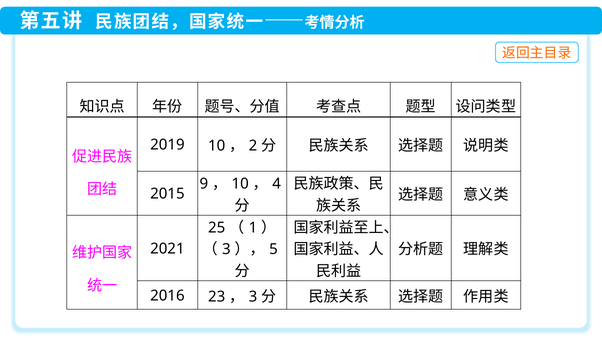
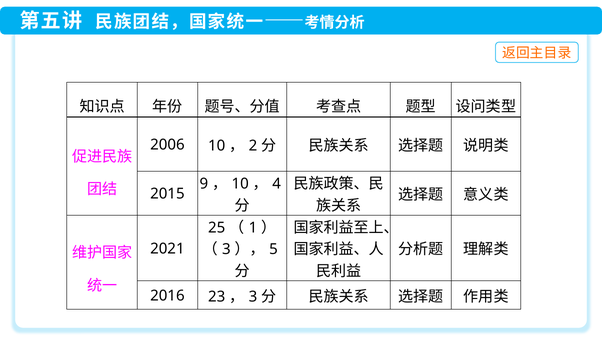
2019: 2019 -> 2006
